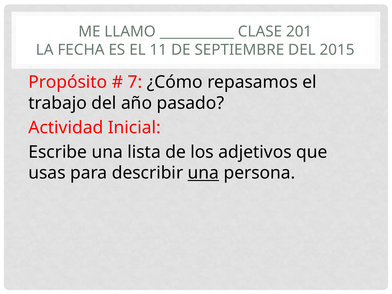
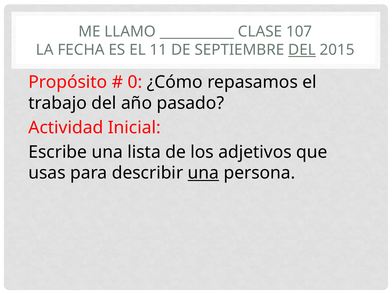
201: 201 -> 107
DEL at (302, 50) underline: none -> present
7: 7 -> 0
